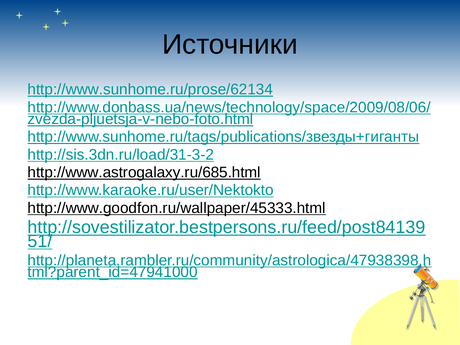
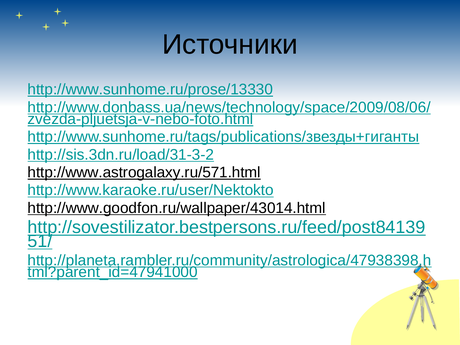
http://www.sunhome.ru/prose/62134: http://www.sunhome.ru/prose/62134 -> http://www.sunhome.ru/prose/13330
http://www.astrogalaxy.ru/685.html: http://www.astrogalaxy.ru/685.html -> http://www.astrogalaxy.ru/571.html
http://www.goodfon.ru/wallpaper/45333.html: http://www.goodfon.ru/wallpaper/45333.html -> http://www.goodfon.ru/wallpaper/43014.html
